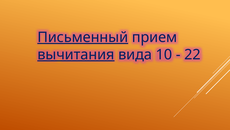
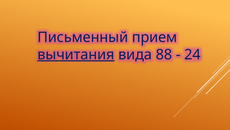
Письменный underline: present -> none
10: 10 -> 88
22: 22 -> 24
